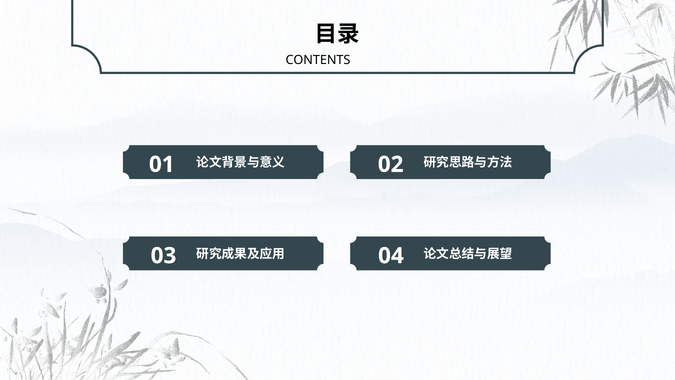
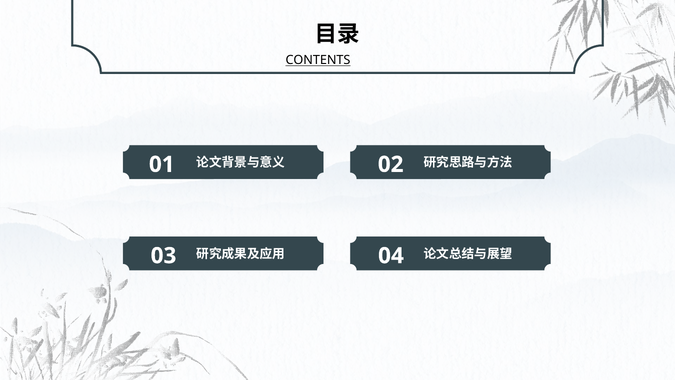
CONTENTS underline: none -> present
